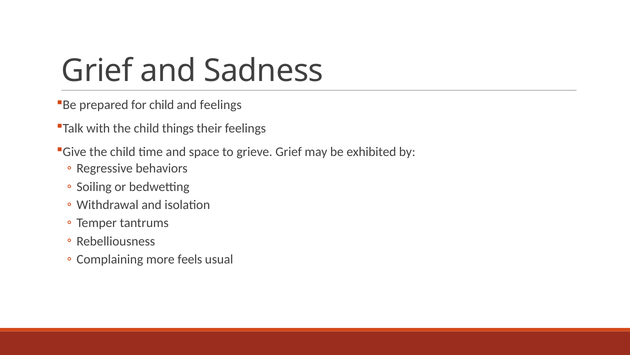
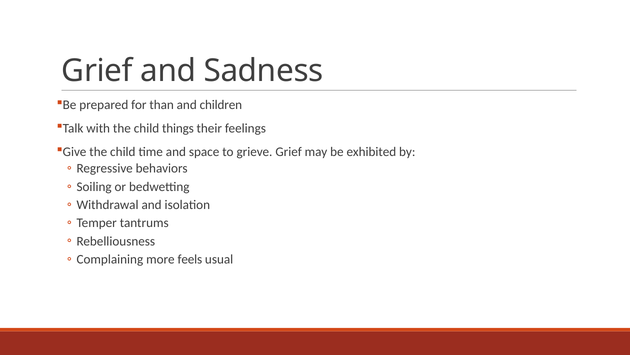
for child: child -> than
and feelings: feelings -> children
